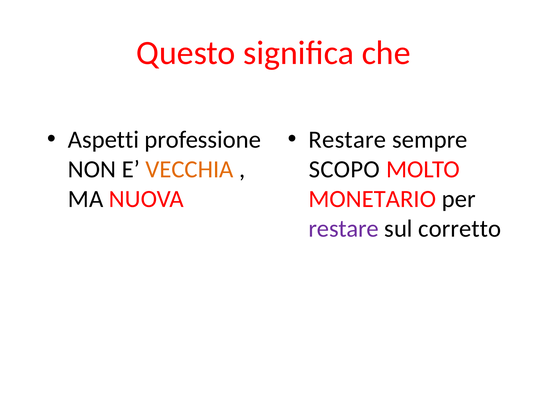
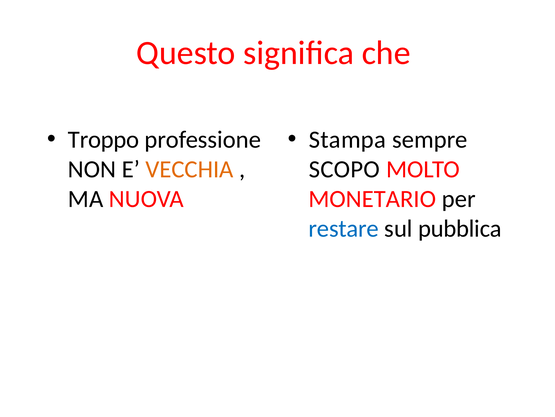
Aspetti: Aspetti -> Troppo
Restare at (347, 140): Restare -> Stampa
restare at (344, 228) colour: purple -> blue
corretto: corretto -> pubblica
